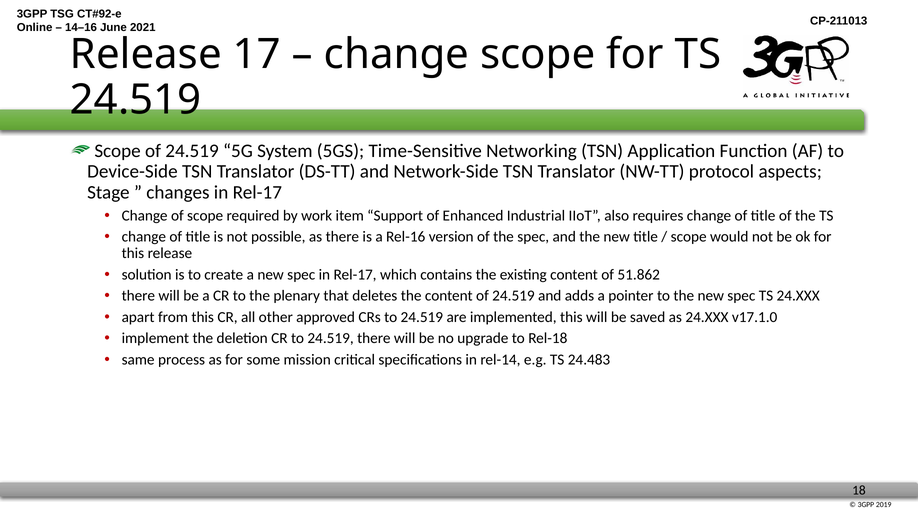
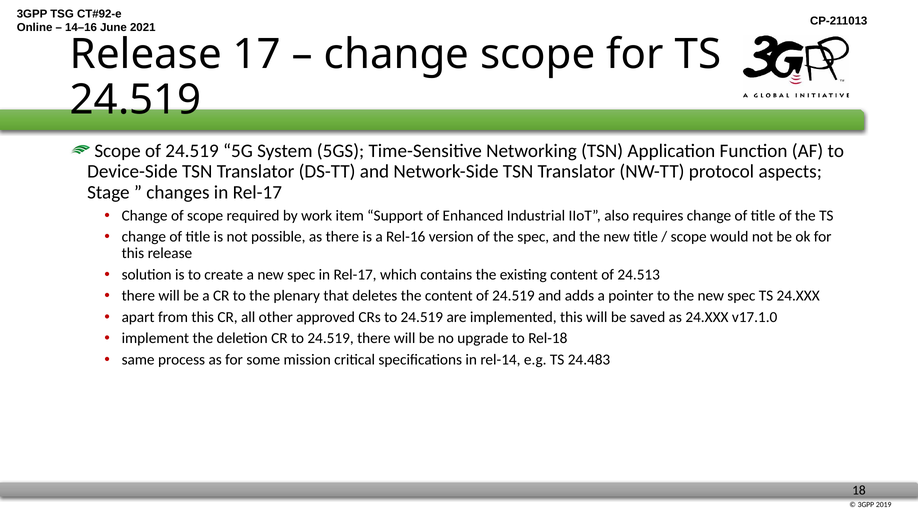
51.862: 51.862 -> 24.513
